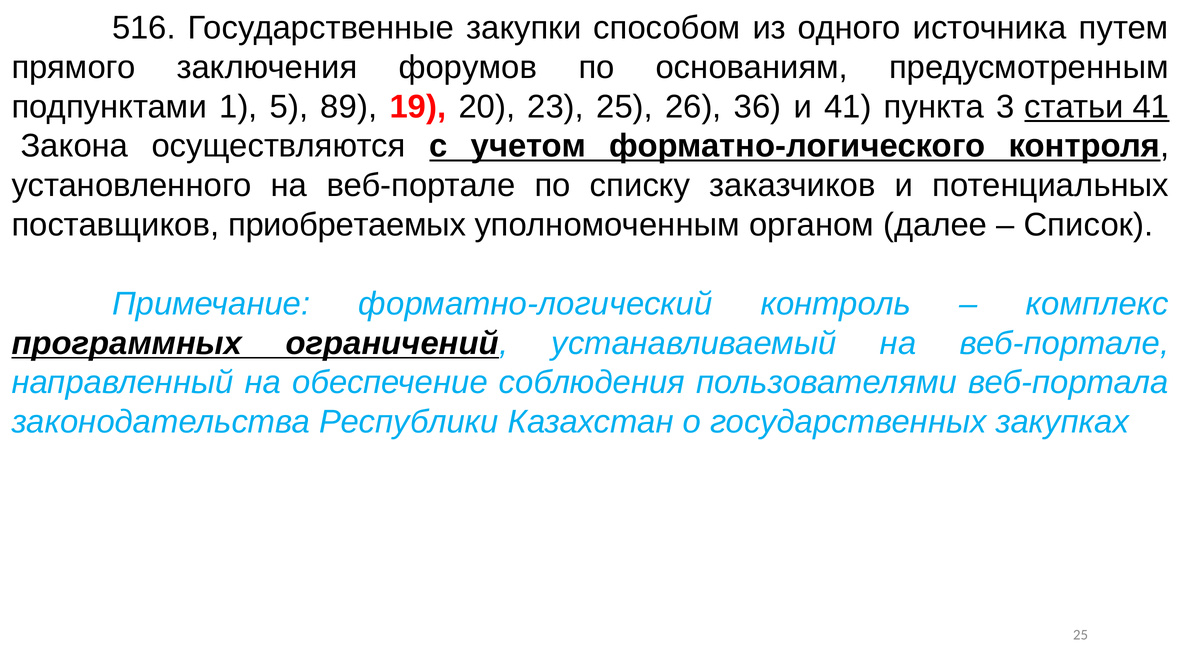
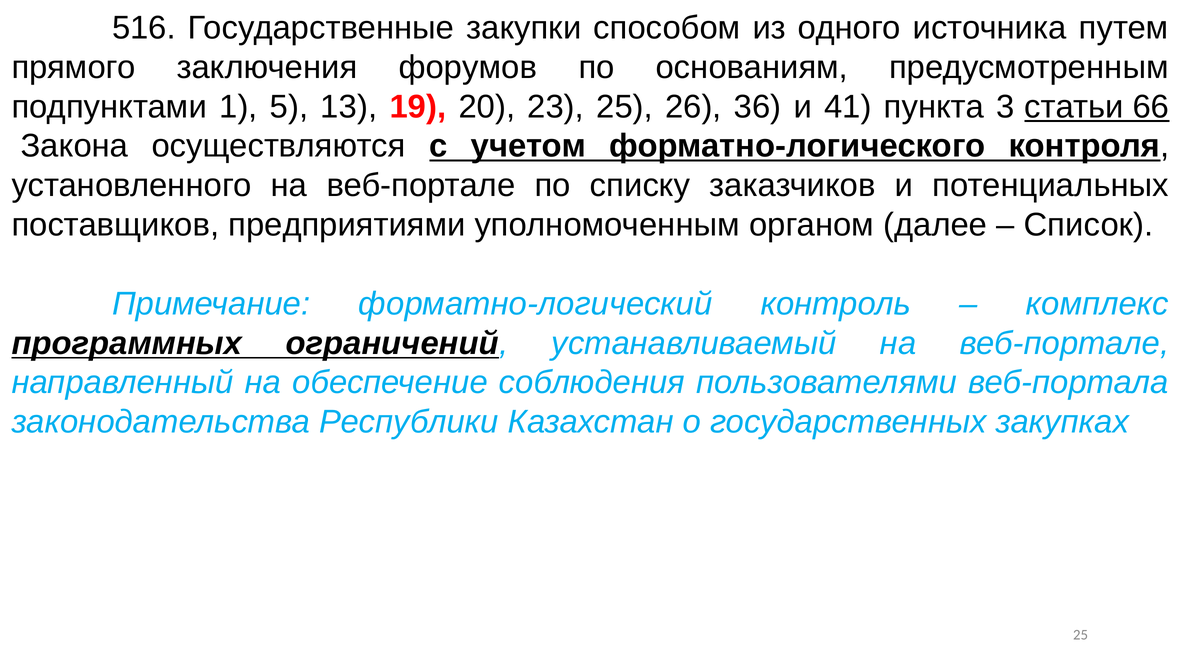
89: 89 -> 13
статьи 41: 41 -> 66
приобретаемых: приобретаемых -> предприятиями
